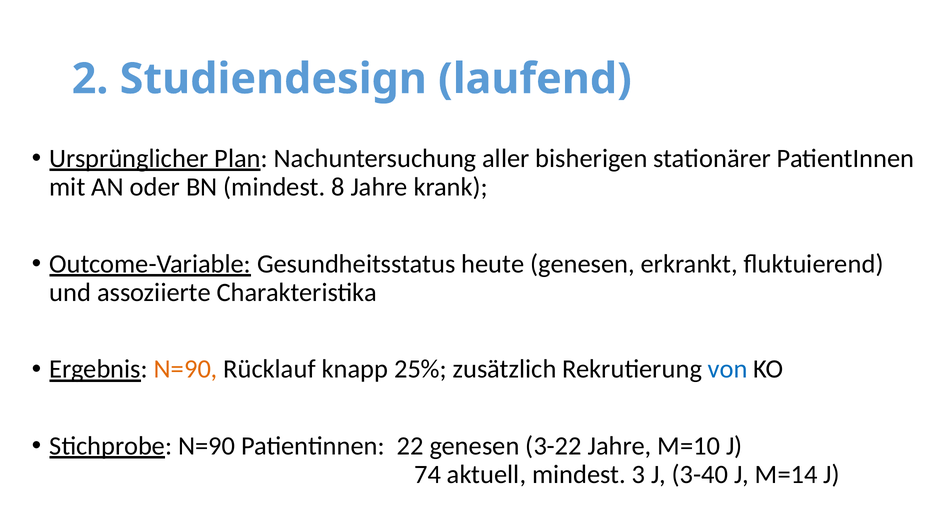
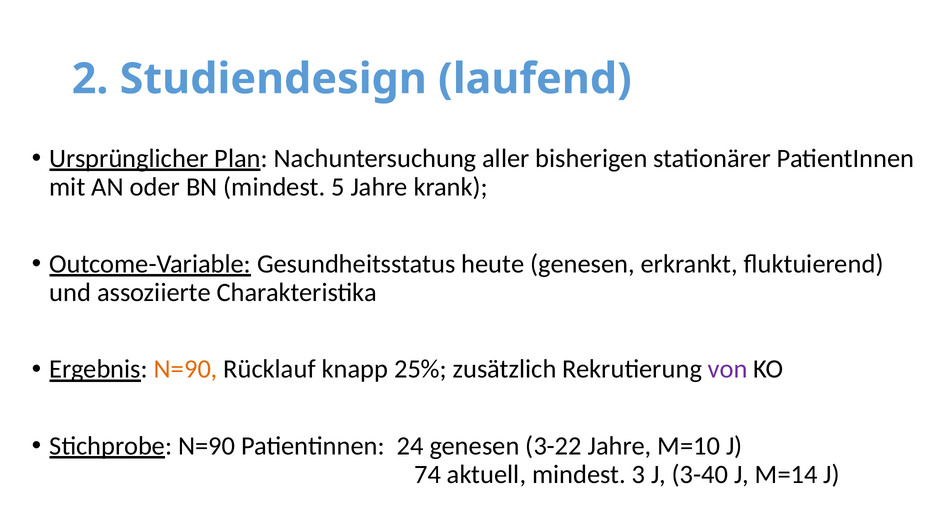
8: 8 -> 5
von colour: blue -> purple
22: 22 -> 24
